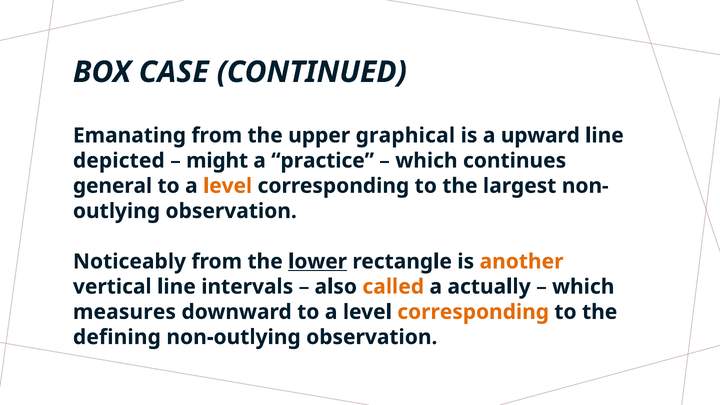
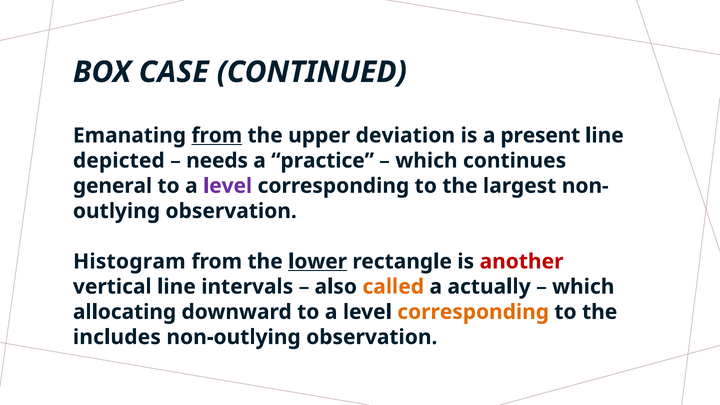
from at (217, 135) underline: none -> present
graphical: graphical -> deviation
upward: upward -> present
might: might -> needs
level at (228, 186) colour: orange -> purple
Noticeably: Noticeably -> Histogram
another colour: orange -> red
measures: measures -> allocating
defining: defining -> includes
